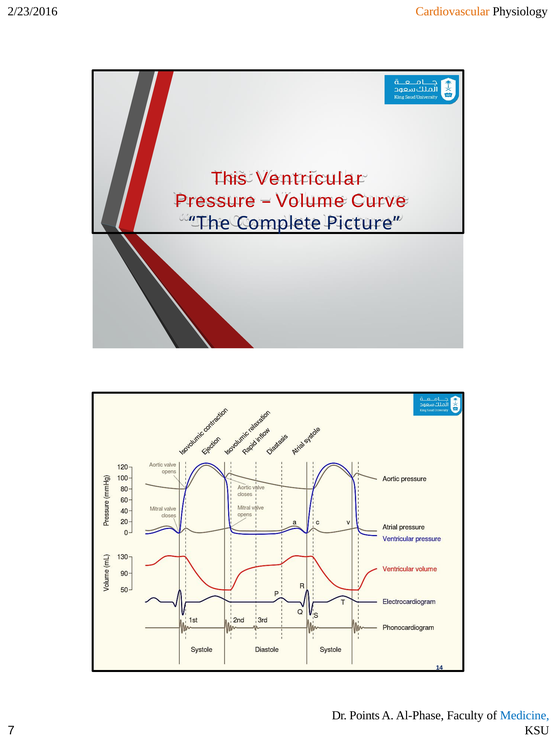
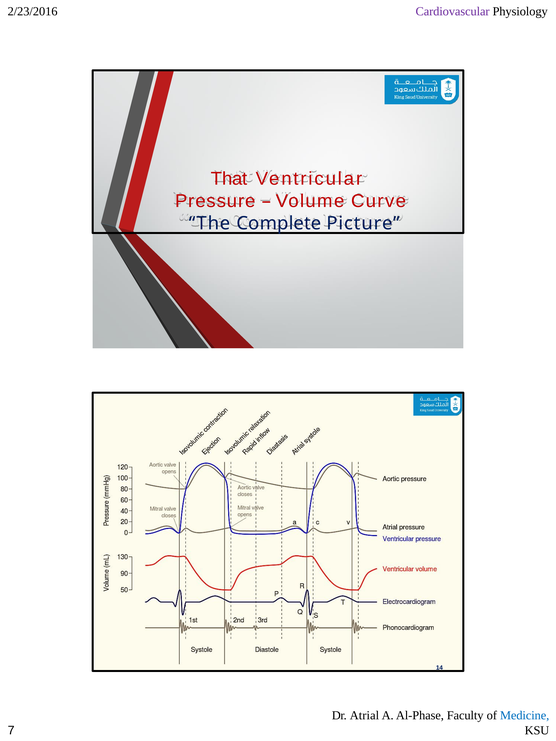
Cardiovascular colour: orange -> purple
This: This -> That
Points: Points -> Atrial
